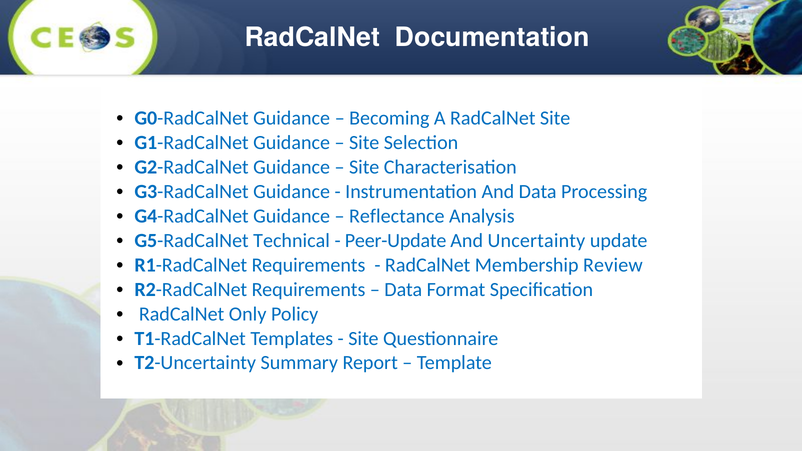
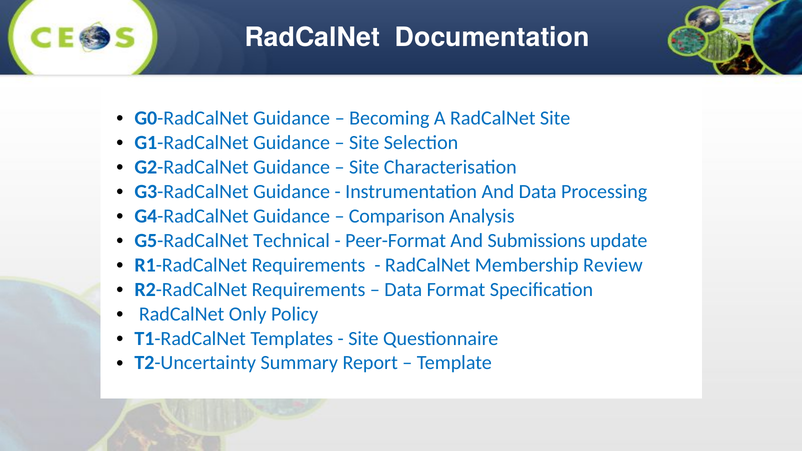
Reflectance: Reflectance -> Comparison
Peer-Update: Peer-Update -> Peer-Format
Uncertainty: Uncertainty -> Submissions
